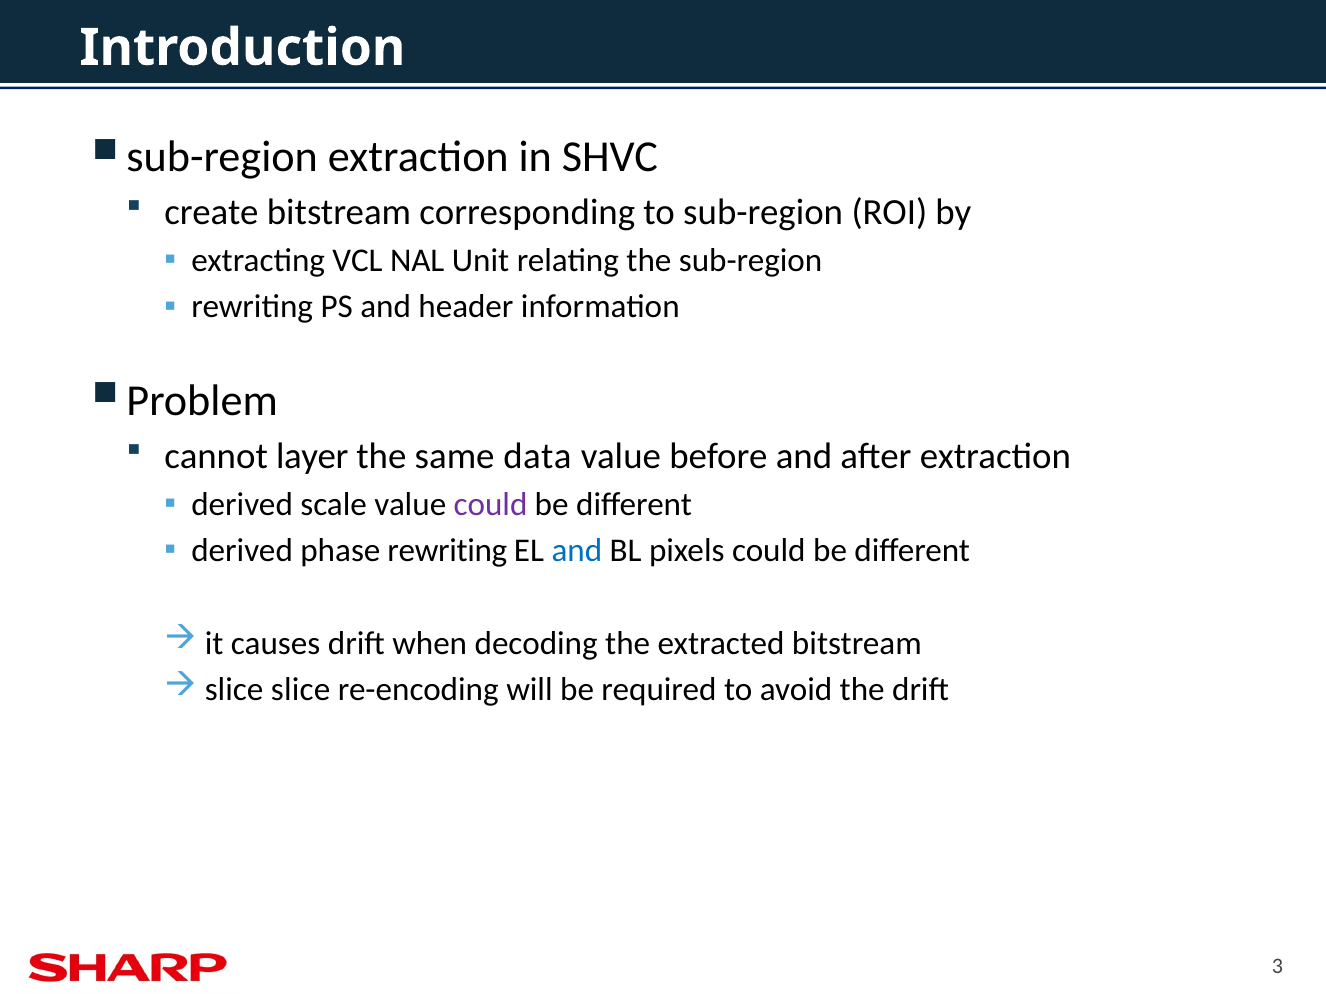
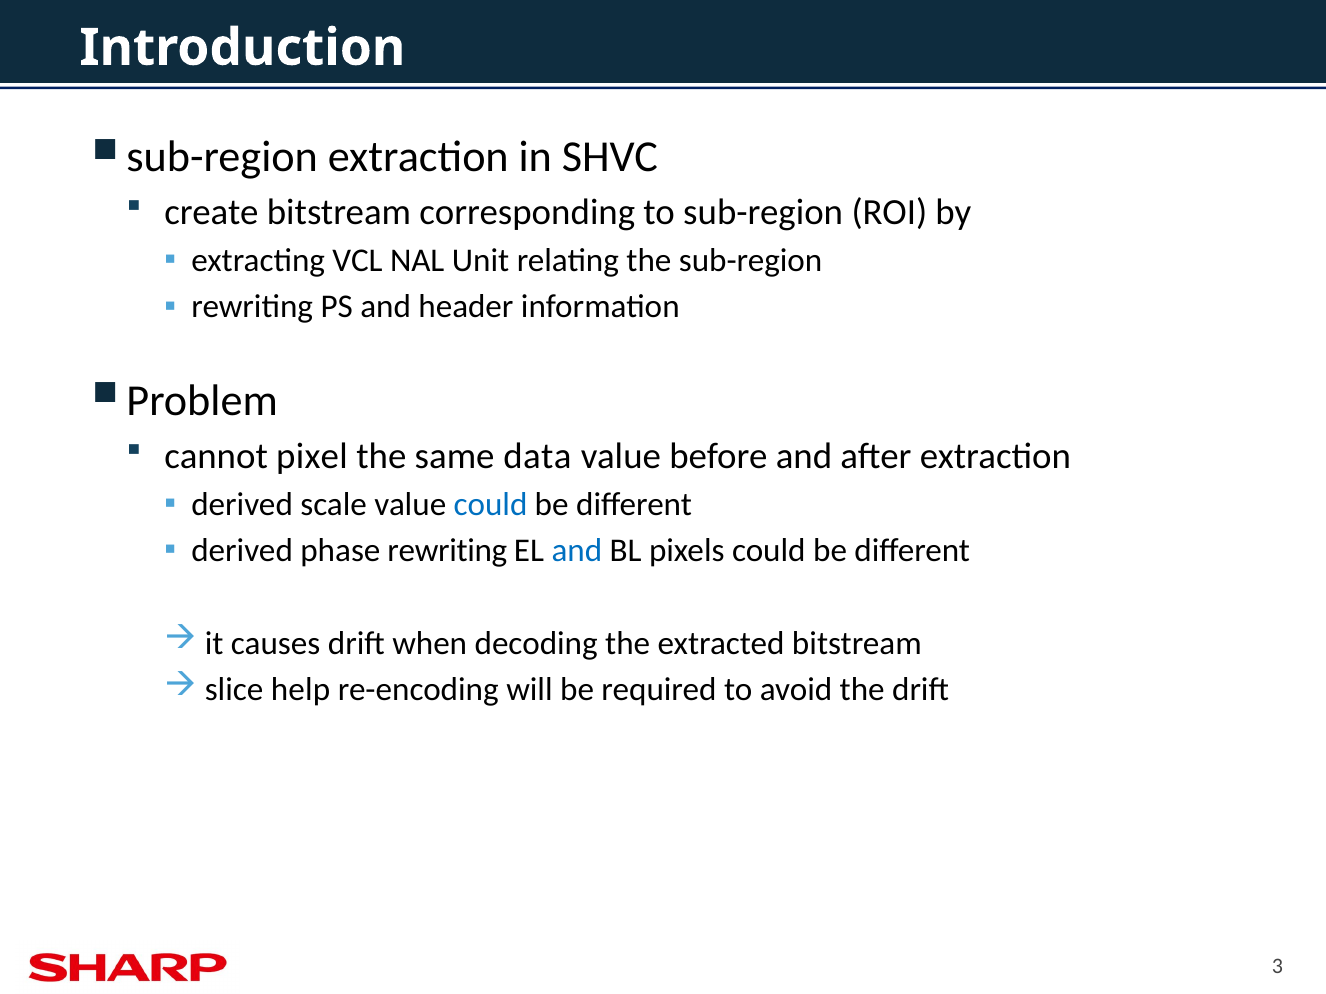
layer: layer -> pixel
could at (491, 505) colour: purple -> blue
slice slice: slice -> help
